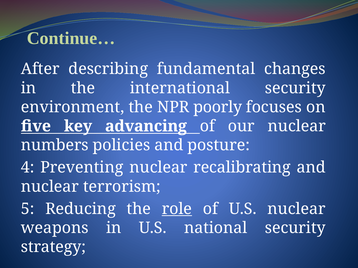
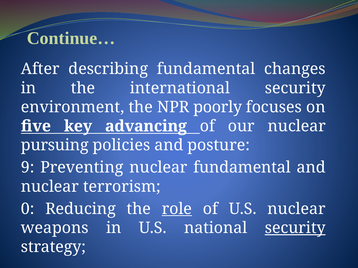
numbers: numbers -> pursuing
4: 4 -> 9
nuclear recalibrating: recalibrating -> fundamental
5: 5 -> 0
security at (295, 228) underline: none -> present
